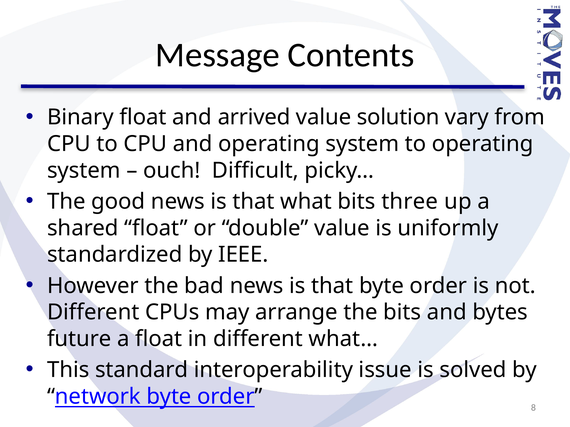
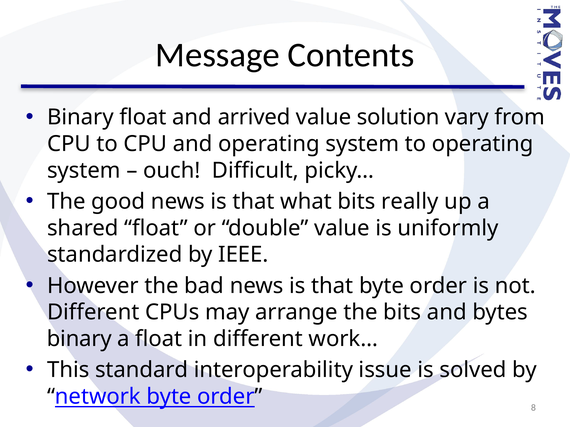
three: three -> really
future at (79, 339): future -> binary
what…: what… -> work…
